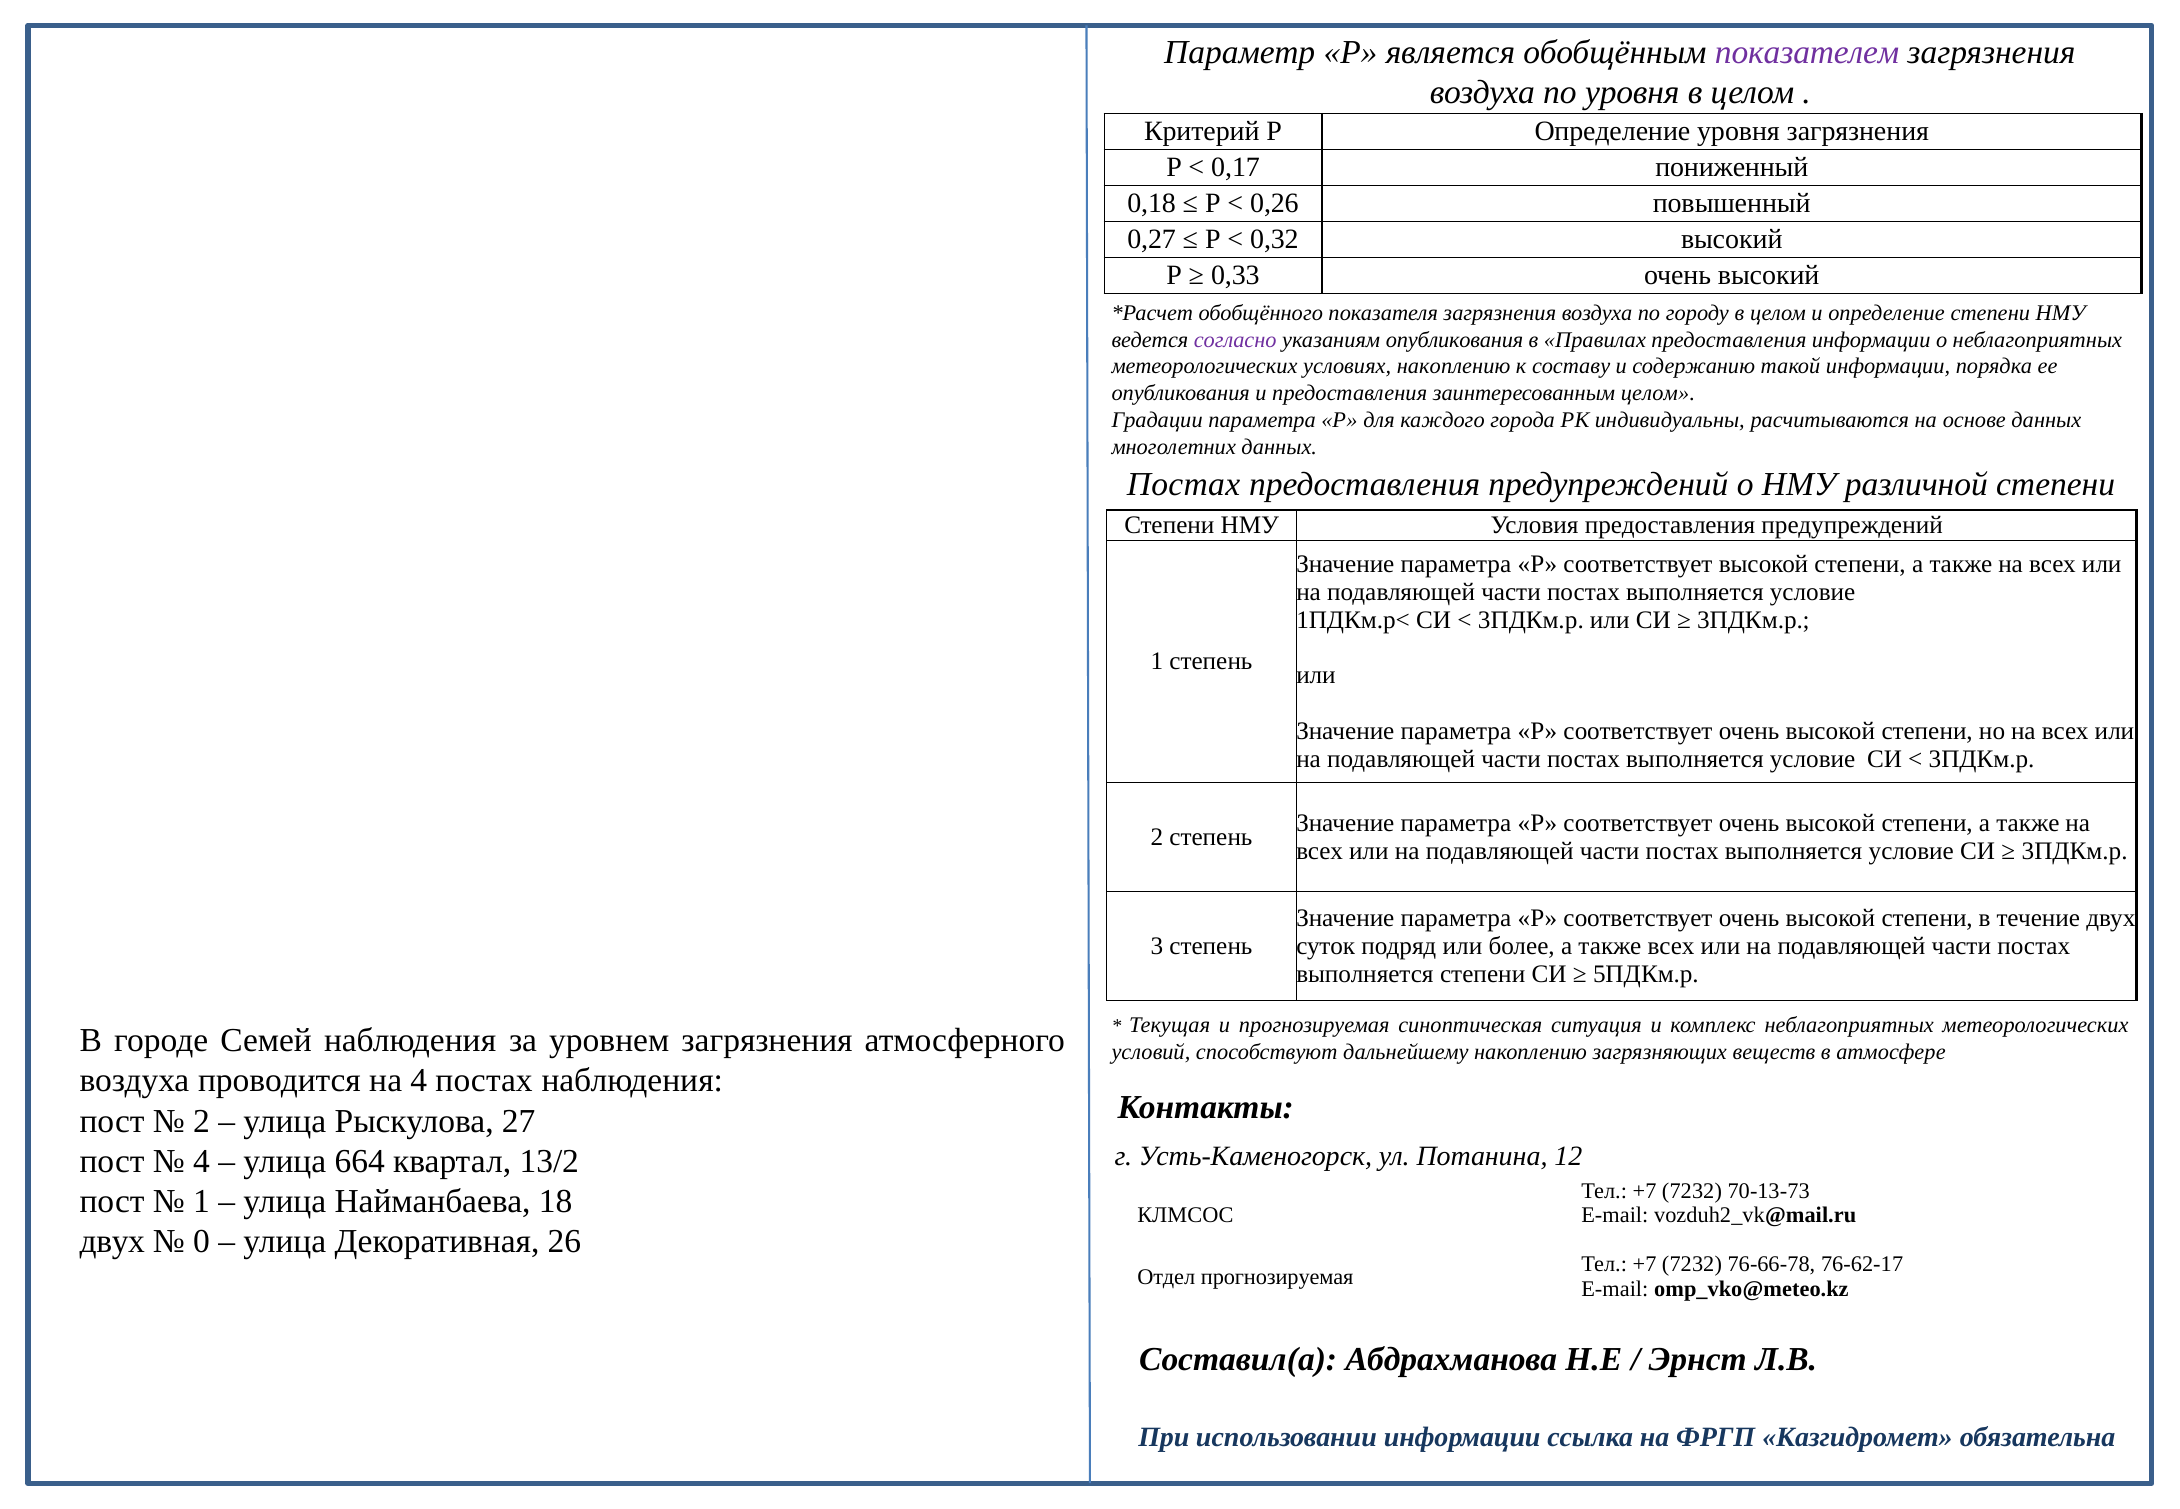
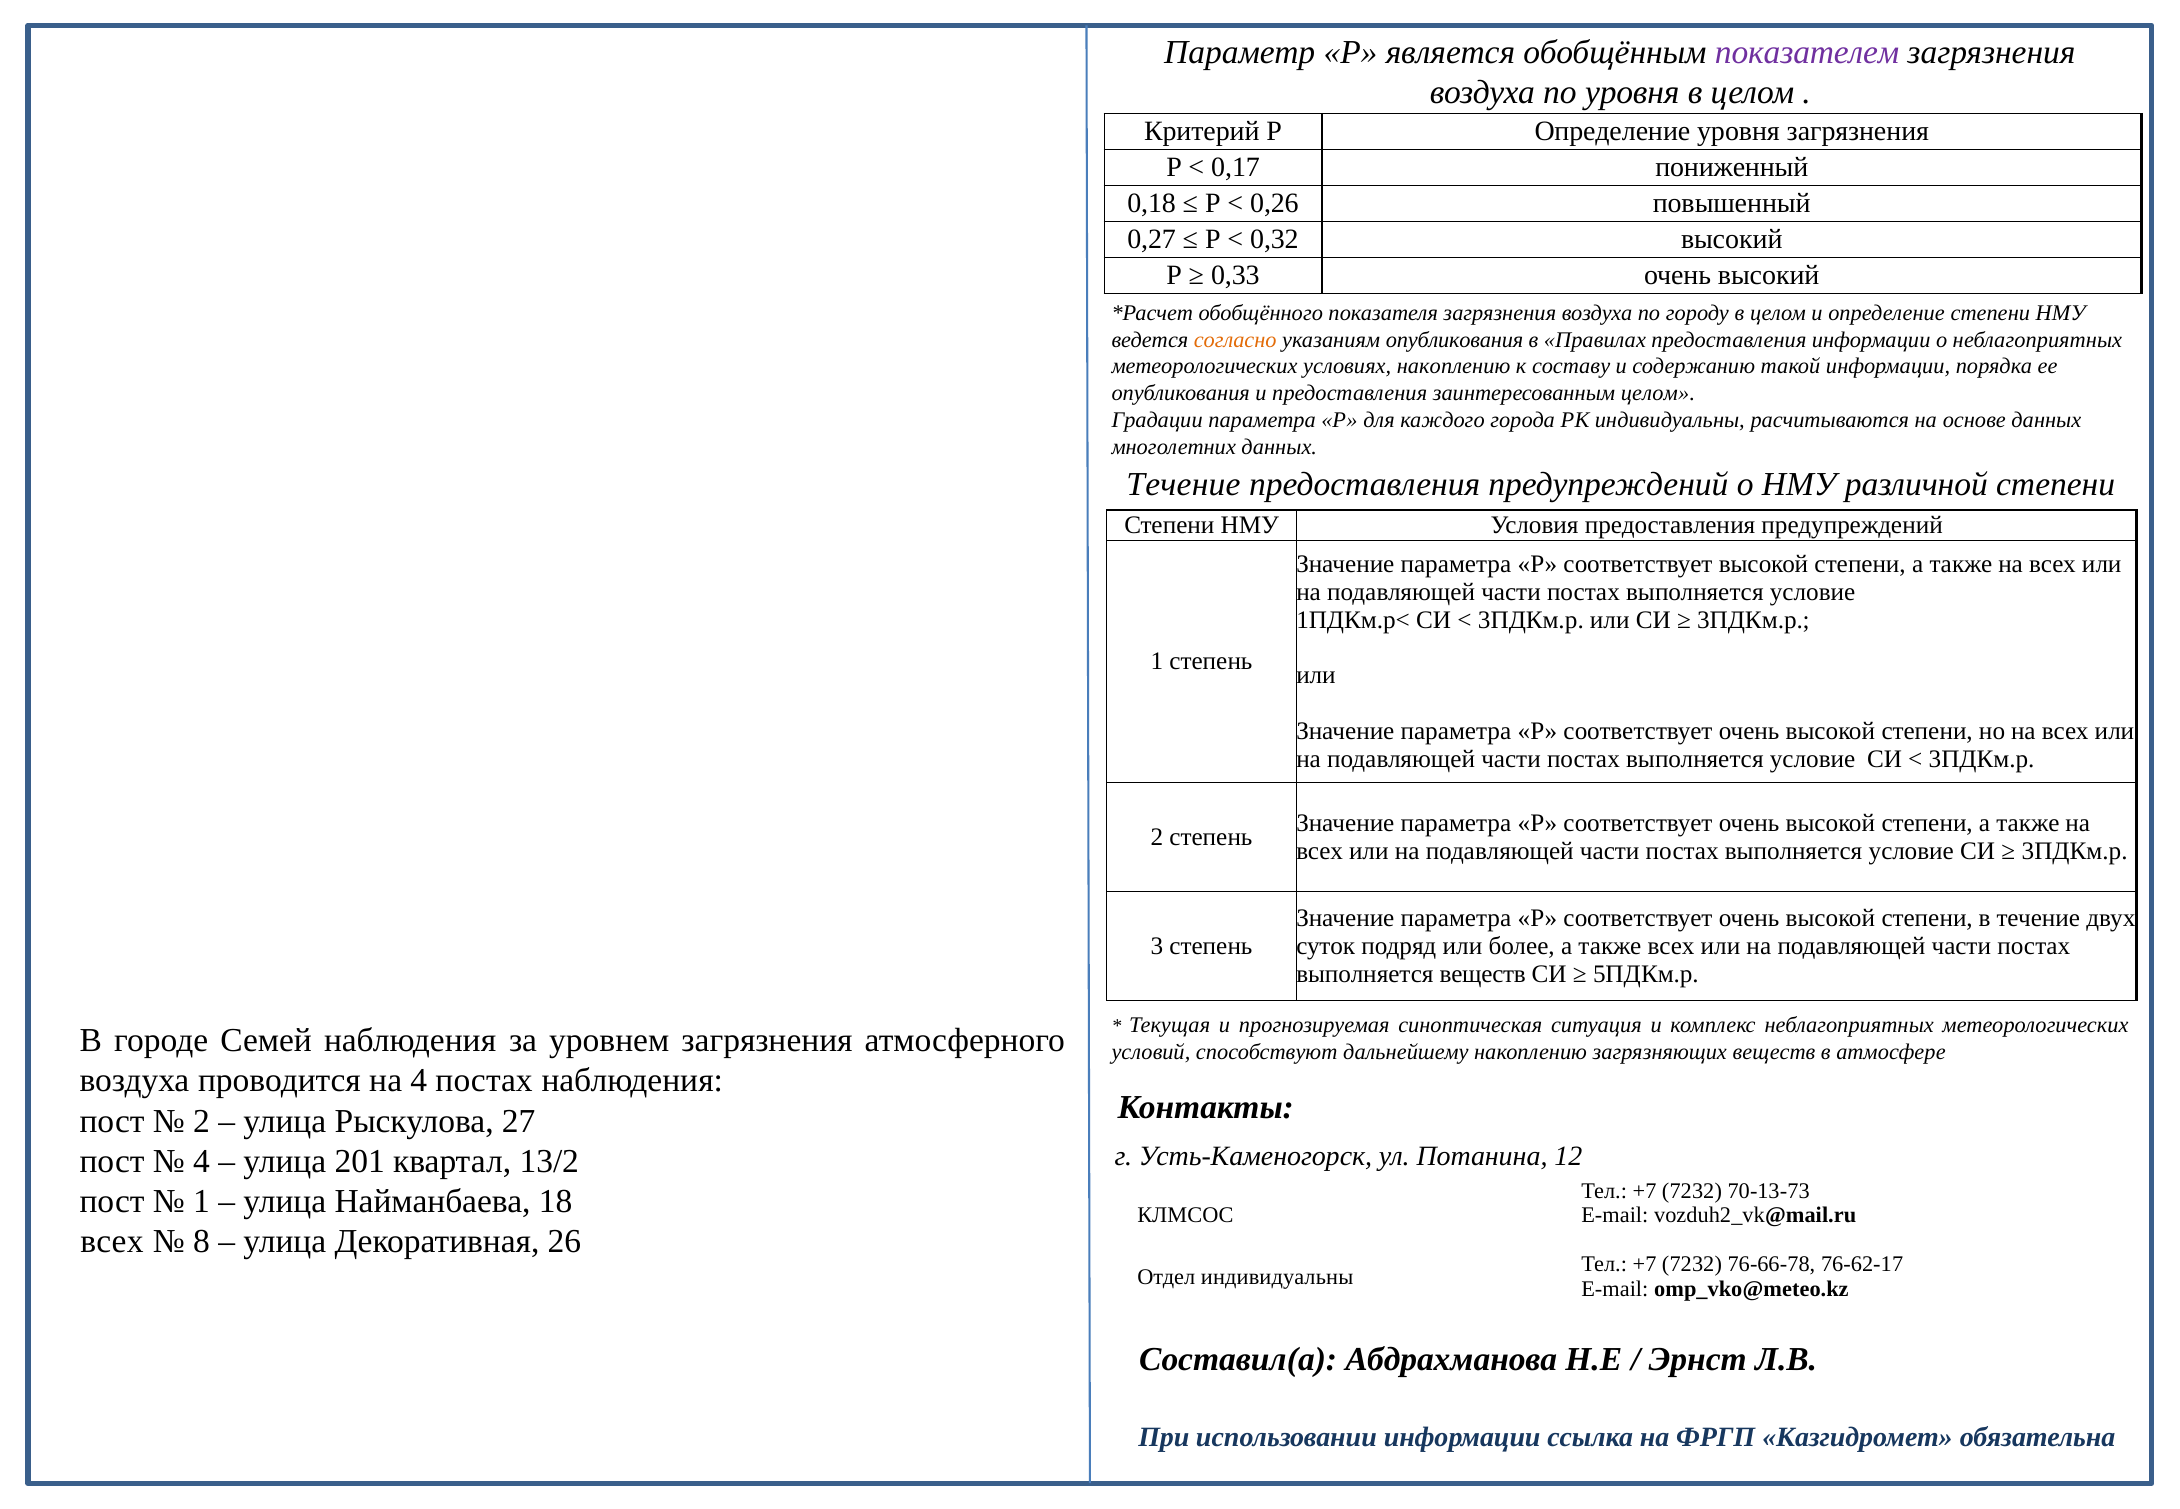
согласно colour: purple -> orange
Постах at (1183, 485): Постах -> Течение
выполняется степени: степени -> веществ
664: 664 -> 201
двух at (112, 1242): двух -> всех
0: 0 -> 8
Отдел прогнозируемая: прогнозируемая -> индивидуальны
